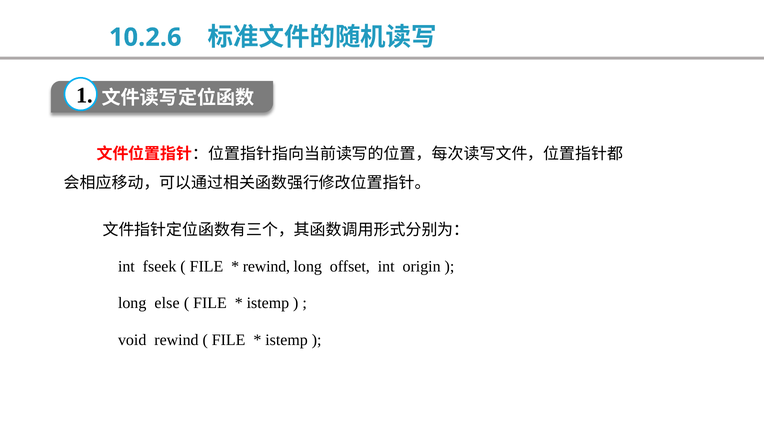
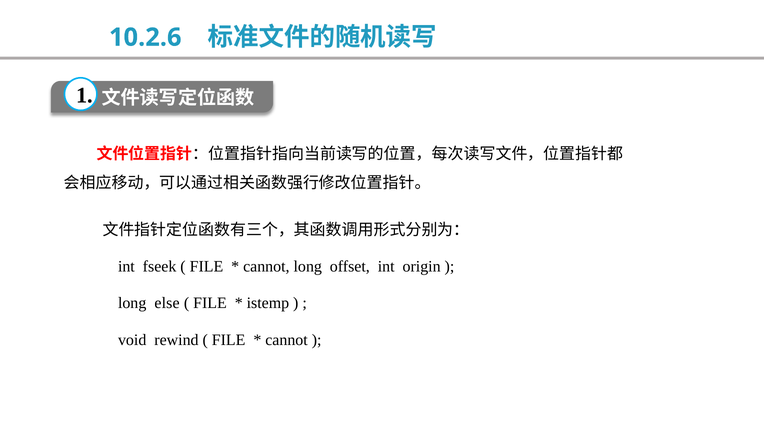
rewind at (266, 266): rewind -> cannot
istemp at (287, 340): istemp -> cannot
